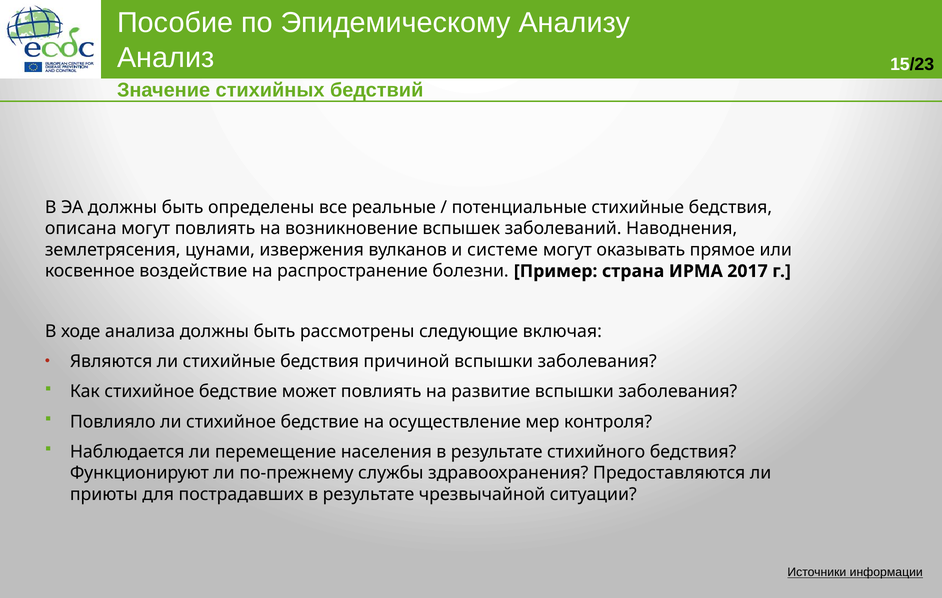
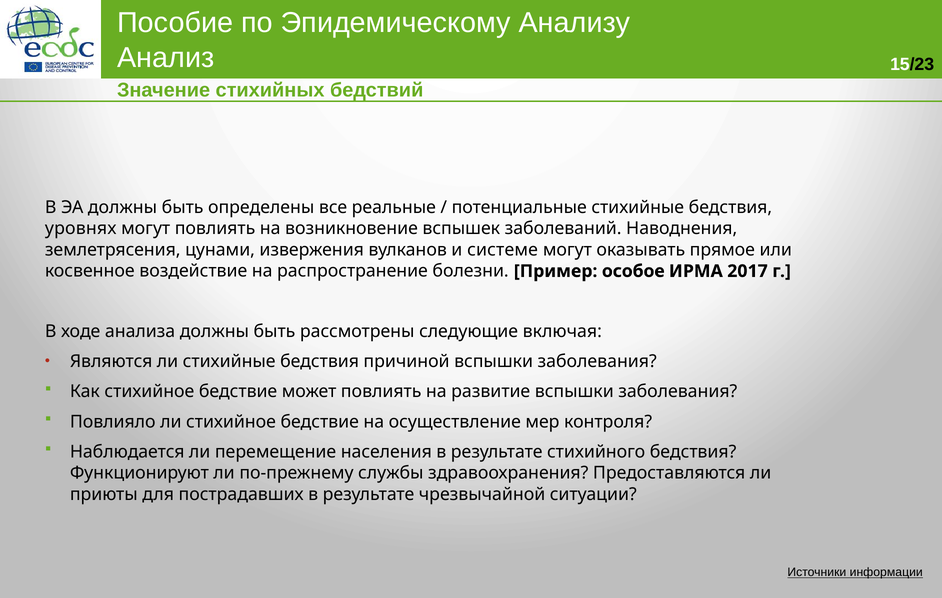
описана: описана -> уровнях
страна: страна -> особое
